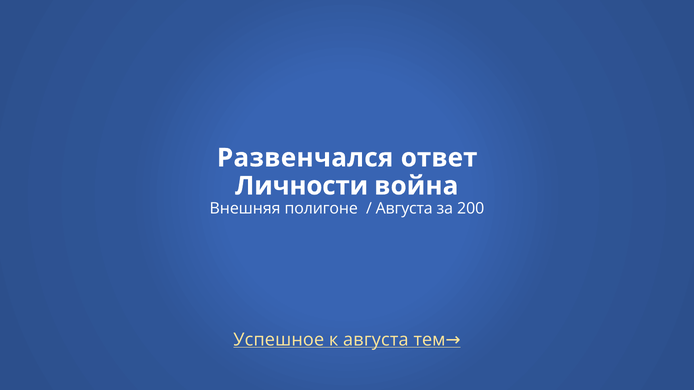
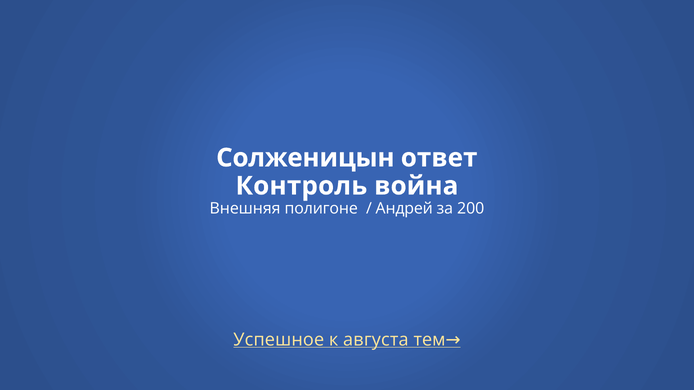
Развенчался: Развенчался -> Солженицын
Личности: Личности -> Контроль
Августа at (404, 209): Августа -> Андрей
